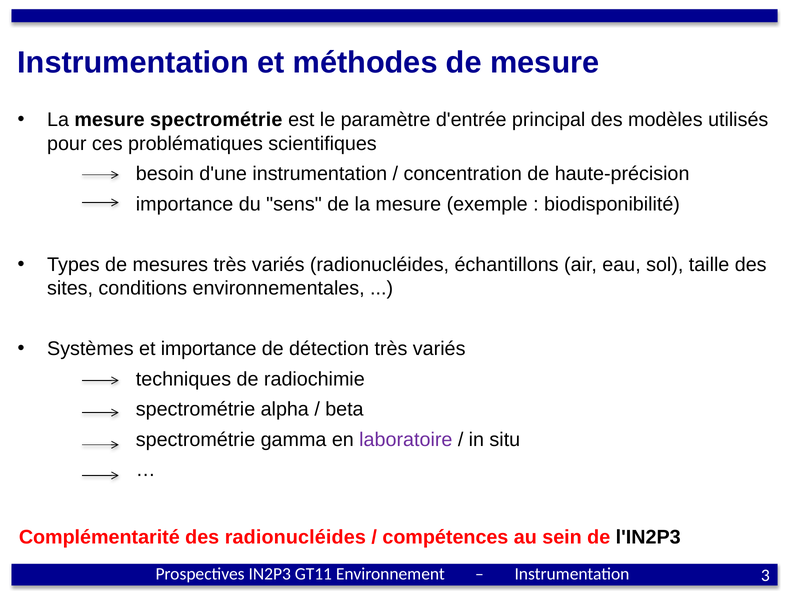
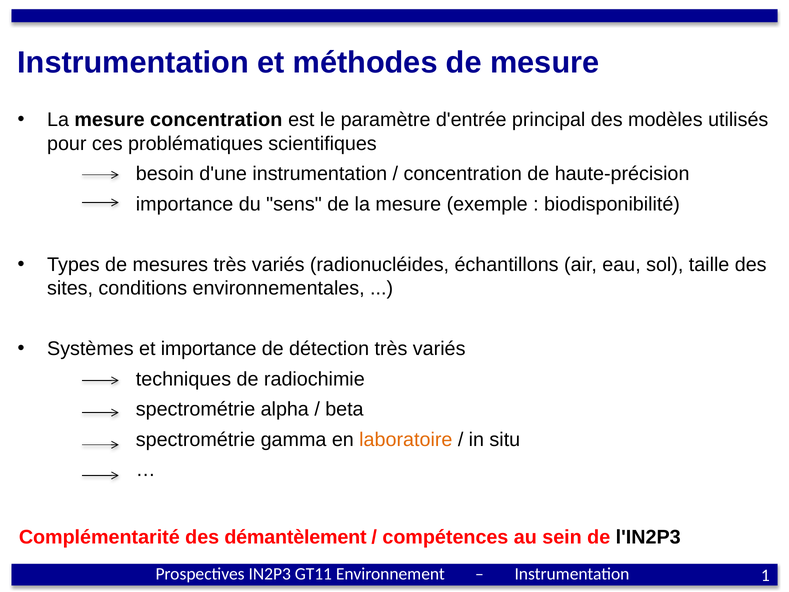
mesure spectrométrie: spectrométrie -> concentration
laboratoire colour: purple -> orange
des radionucléides: radionucléides -> démantèlement
3: 3 -> 1
